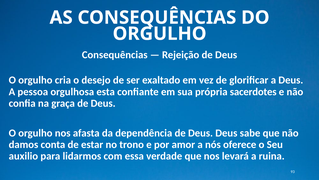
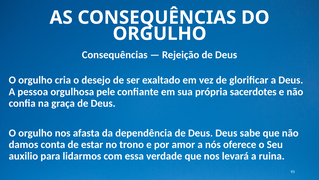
esta: esta -> pele
